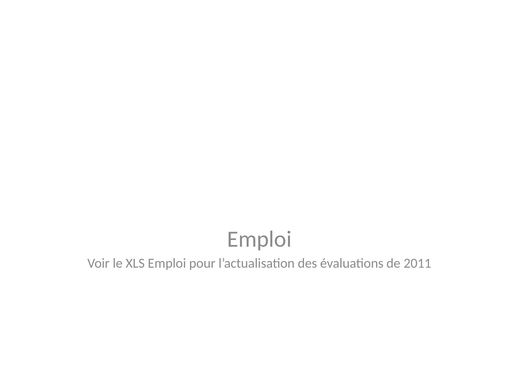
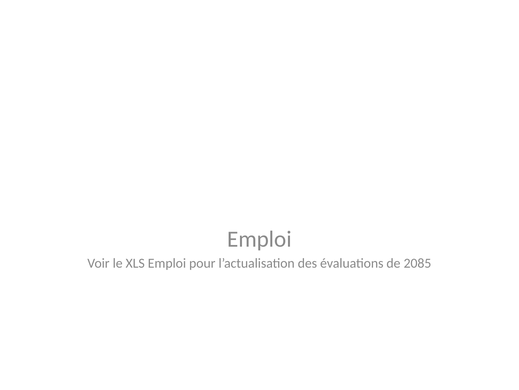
2011: 2011 -> 2085
